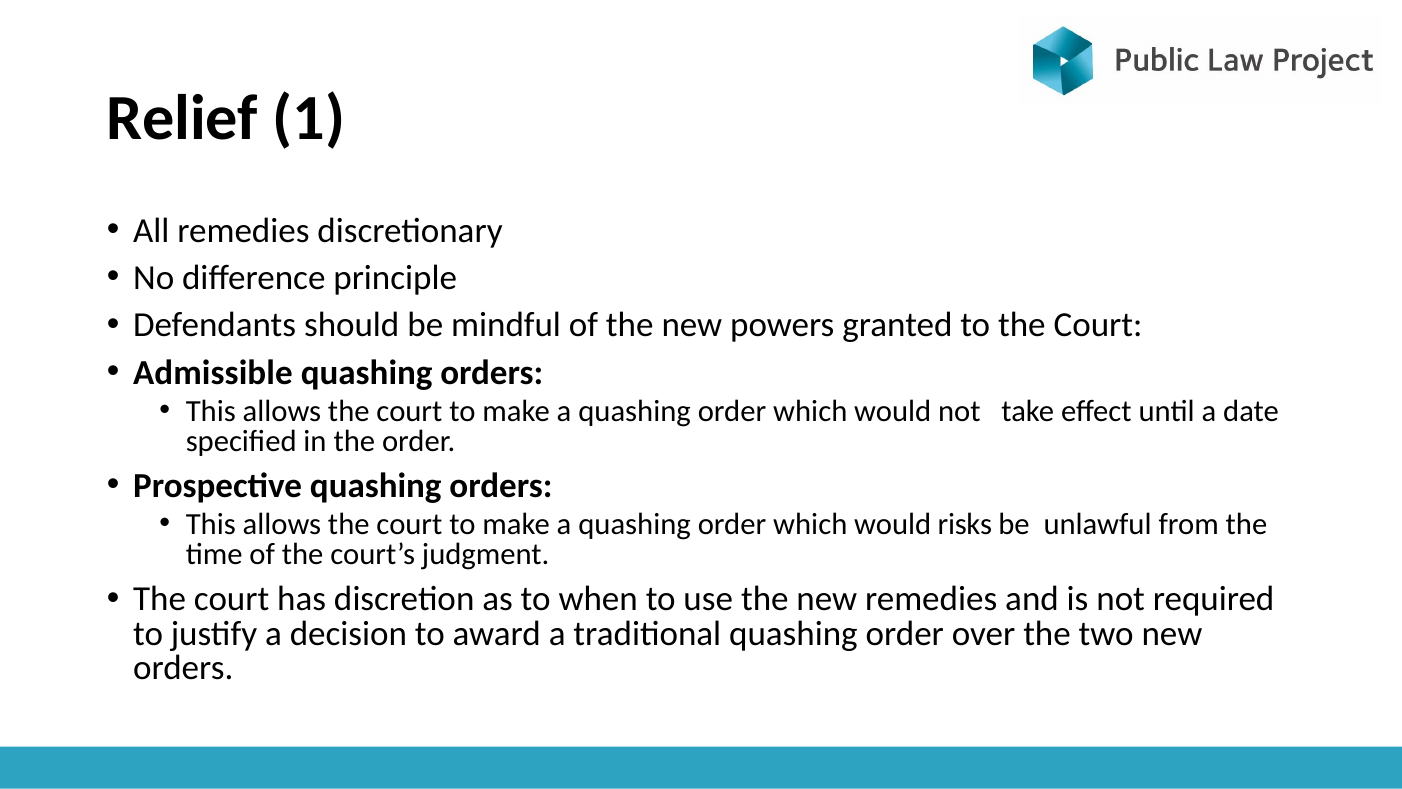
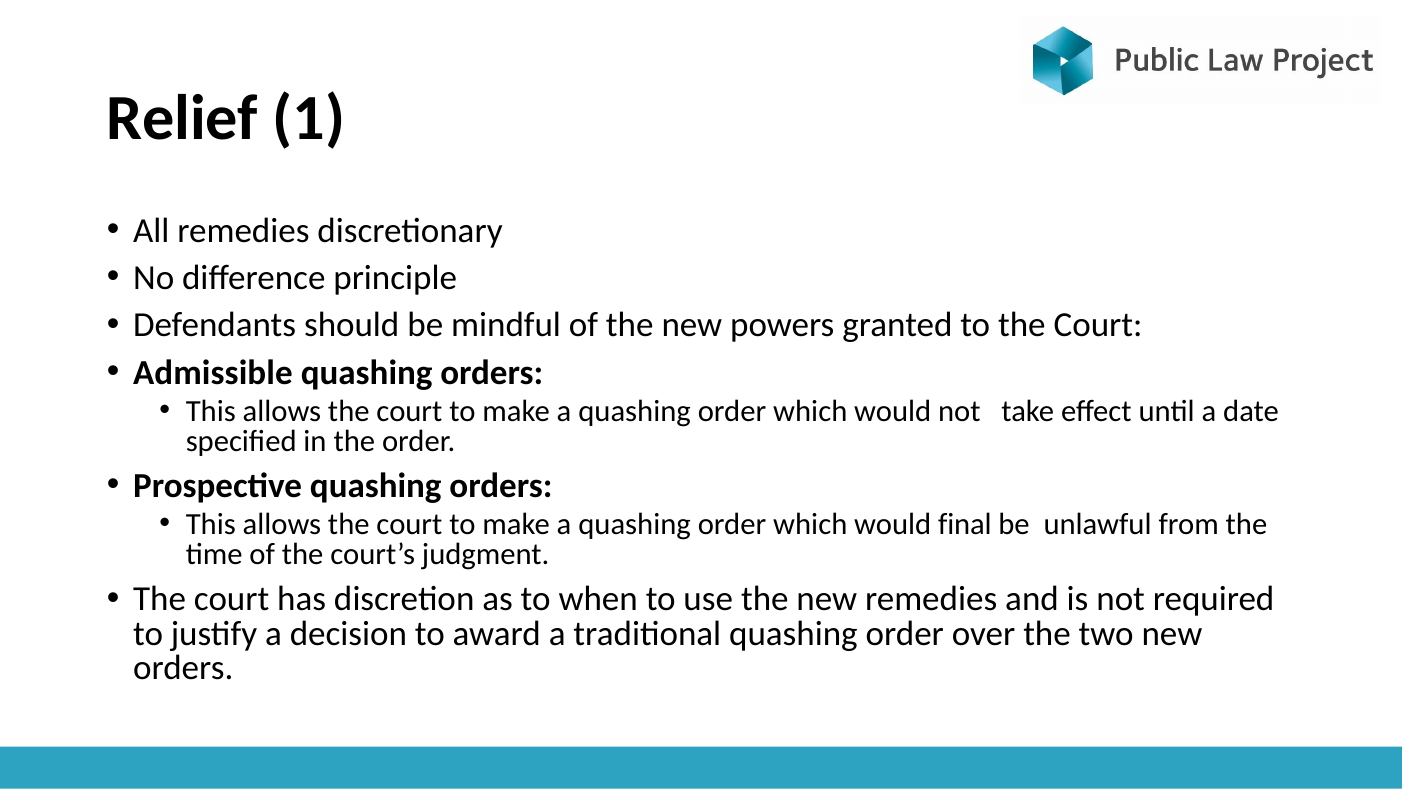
risks: risks -> final
